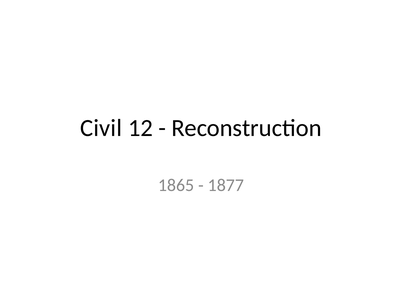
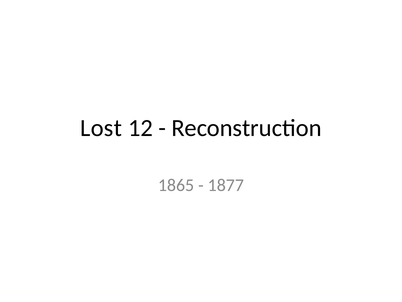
Civil: Civil -> Lost
